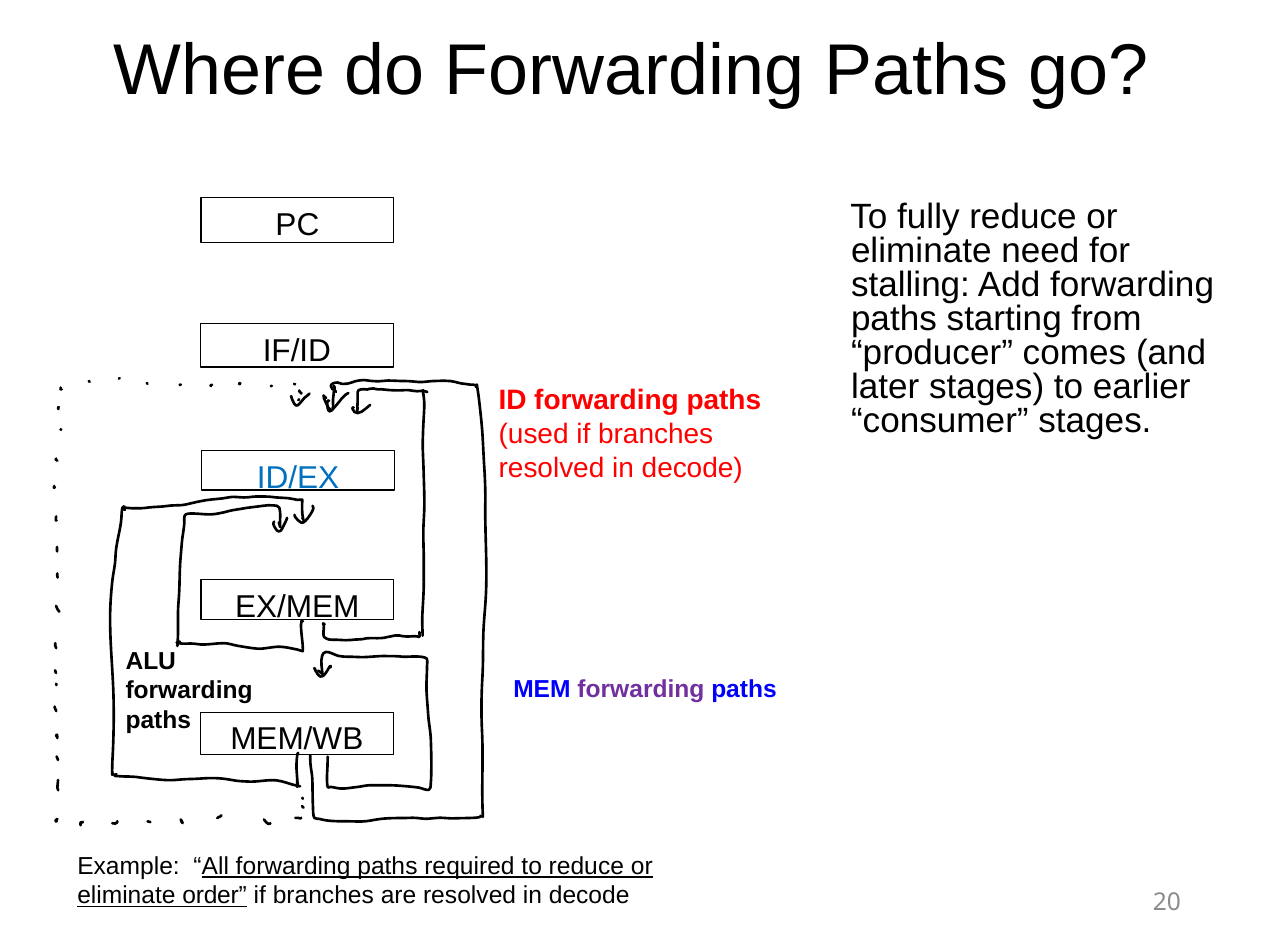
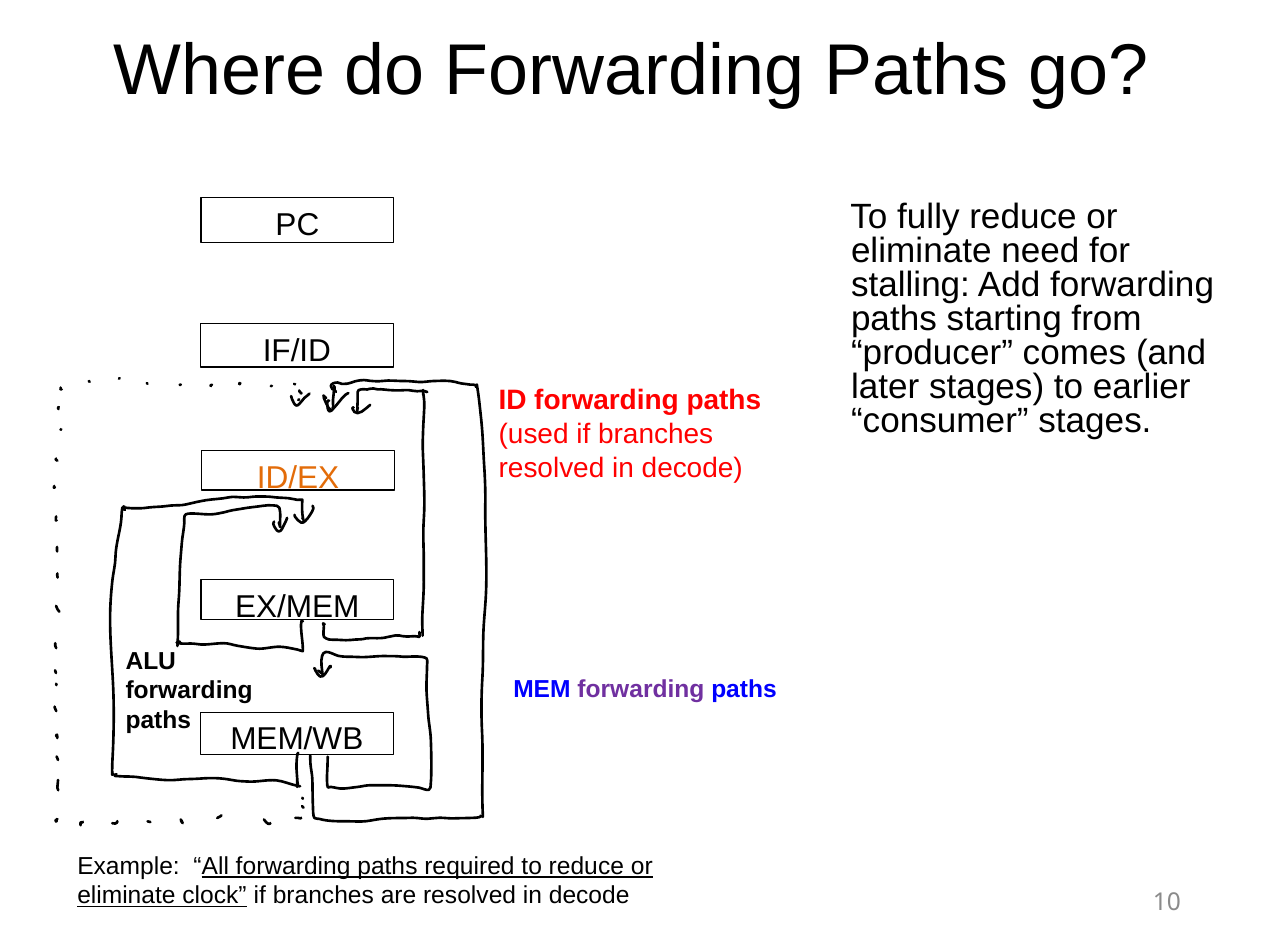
ID/EX colour: blue -> orange
order: order -> clock
20: 20 -> 10
